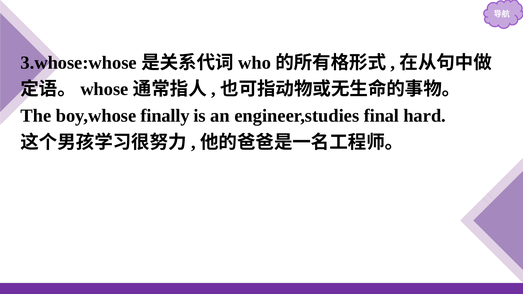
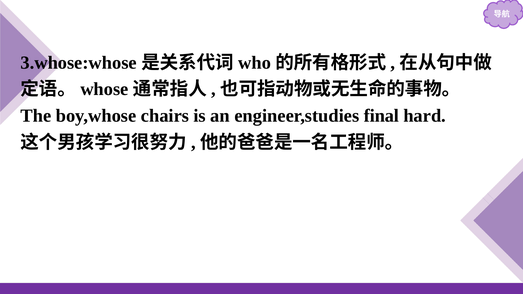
finally: finally -> chairs
